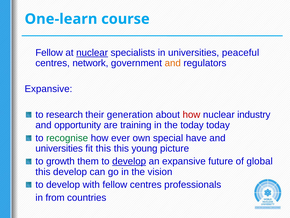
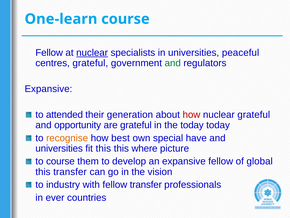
centres network: network -> grateful
and at (173, 63) colour: orange -> green
research: research -> attended
nuclear industry: industry -> grateful
are training: training -> grateful
recognise colour: green -> orange
ever: ever -> best
young: young -> where
to growth: growth -> course
develop at (129, 161) underline: present -> none
expansive future: future -> fellow
this develop: develop -> transfer
develop at (63, 184): develop -> industry
fellow centres: centres -> transfer
from: from -> ever
